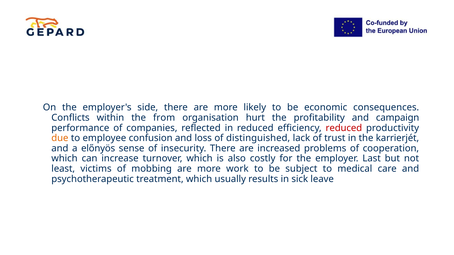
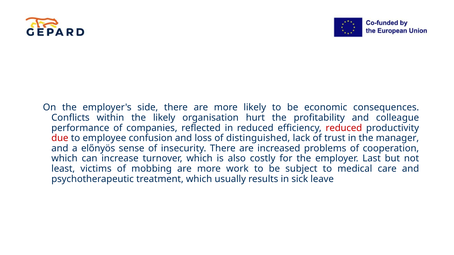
the from: from -> likely
campaign: campaign -> colleague
due colour: orange -> red
karrierjét: karrierjét -> manager
